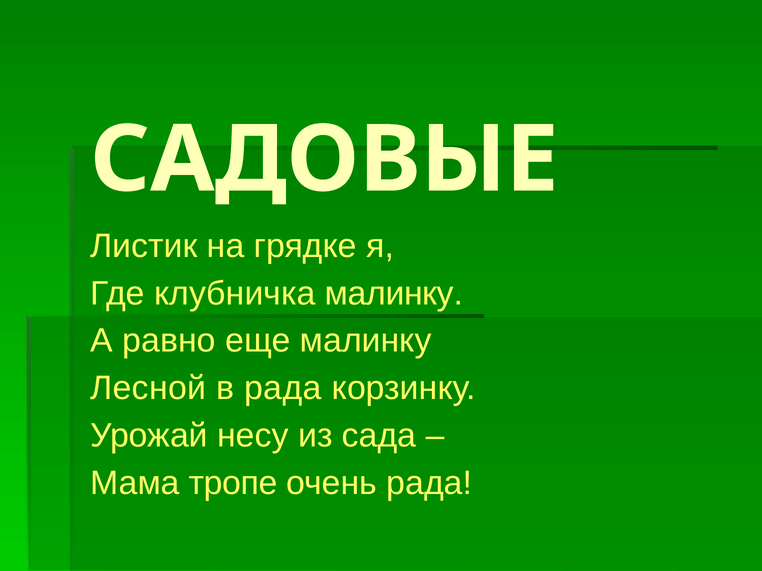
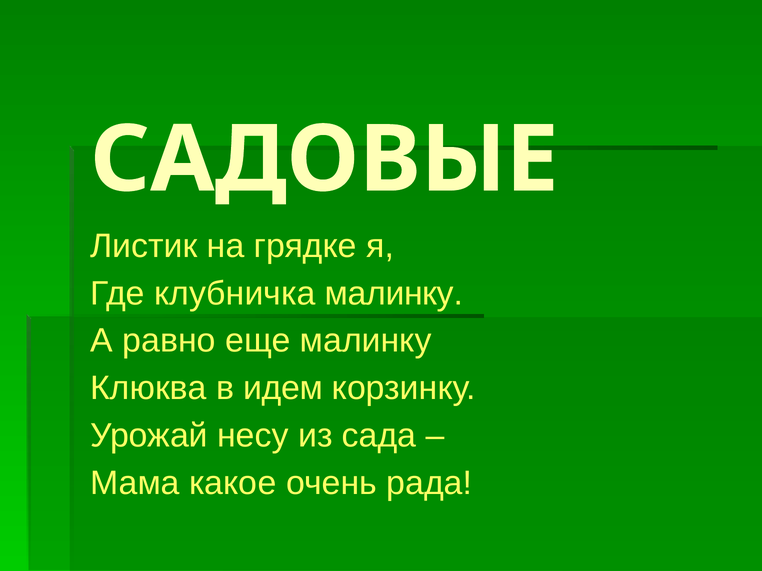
Лесной: Лесной -> Клюква
в рада: рада -> идем
тропе: тропе -> какое
